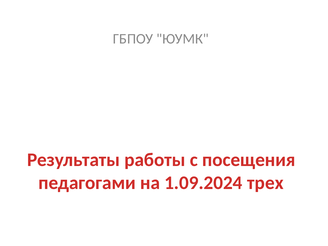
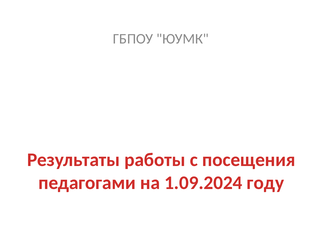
трех: трех -> году
